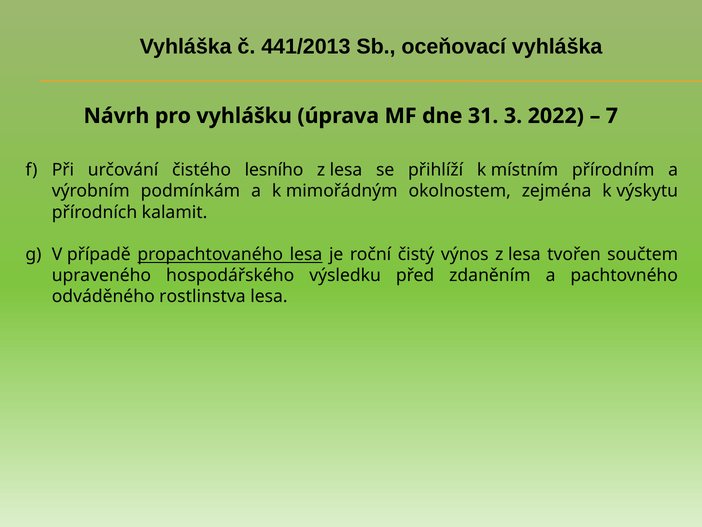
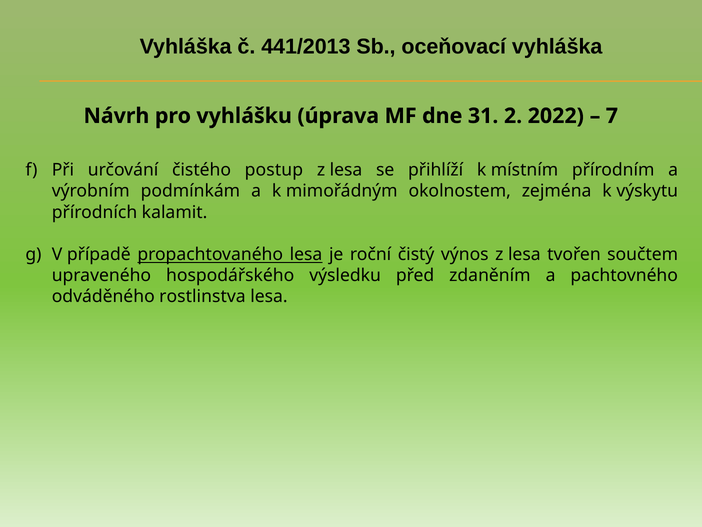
3: 3 -> 2
lesního: lesního -> postup
